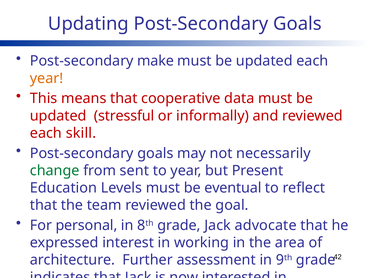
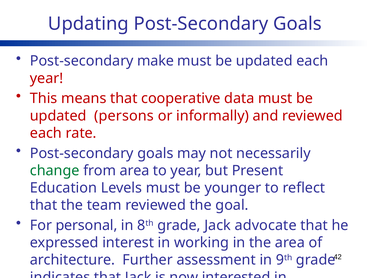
year at (47, 78) colour: orange -> red
stressful: stressful -> persons
skill: skill -> rate
from sent: sent -> area
eventual: eventual -> younger
